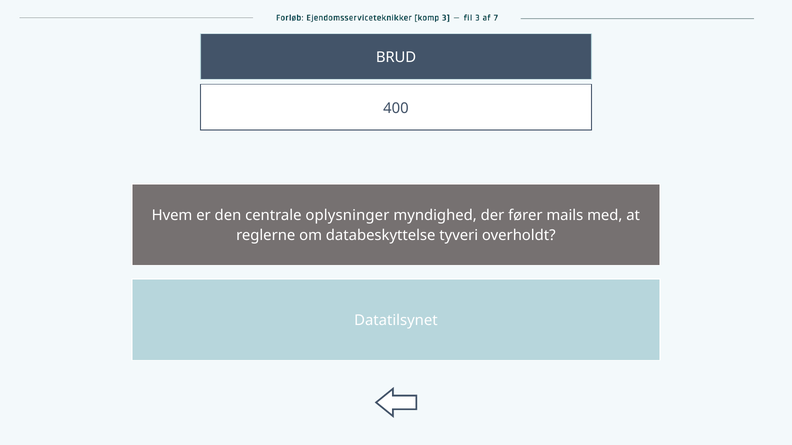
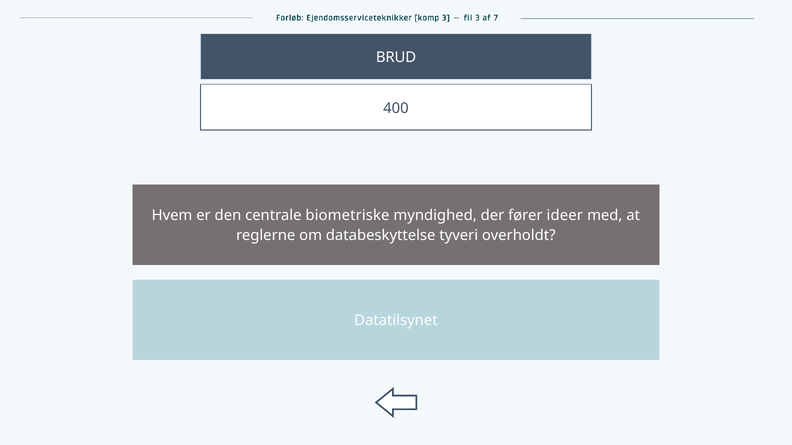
oplysninger: oplysninger -> biometriske
mails: mails -> ideer
